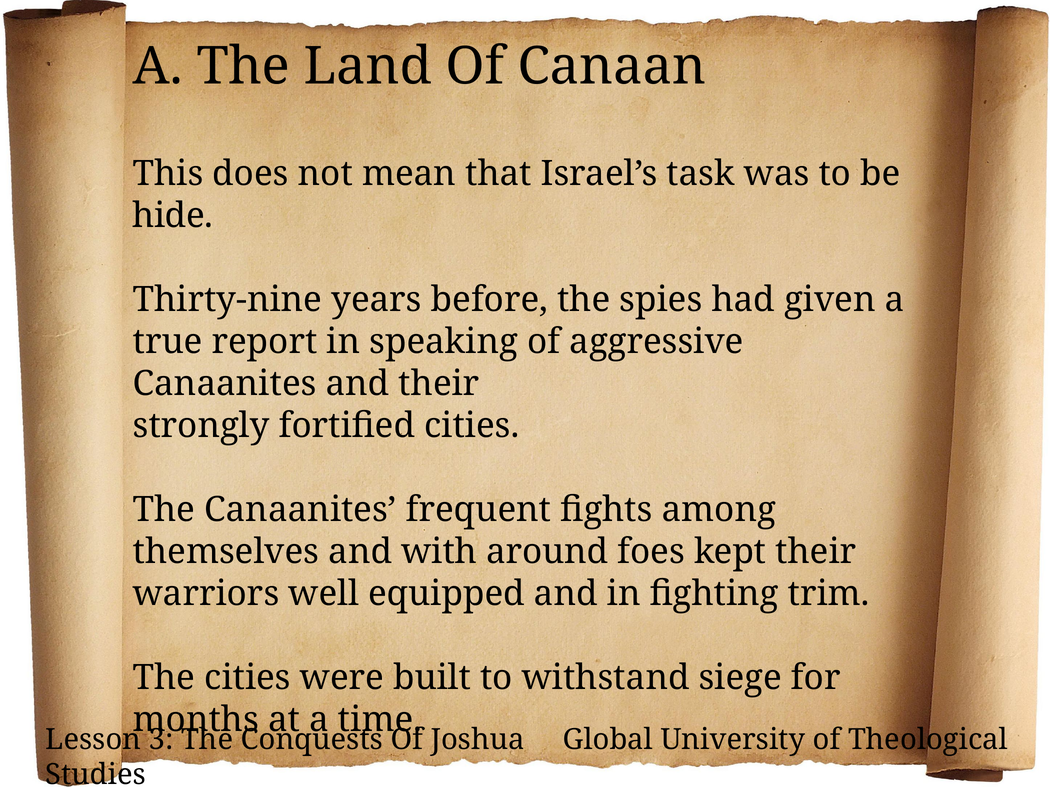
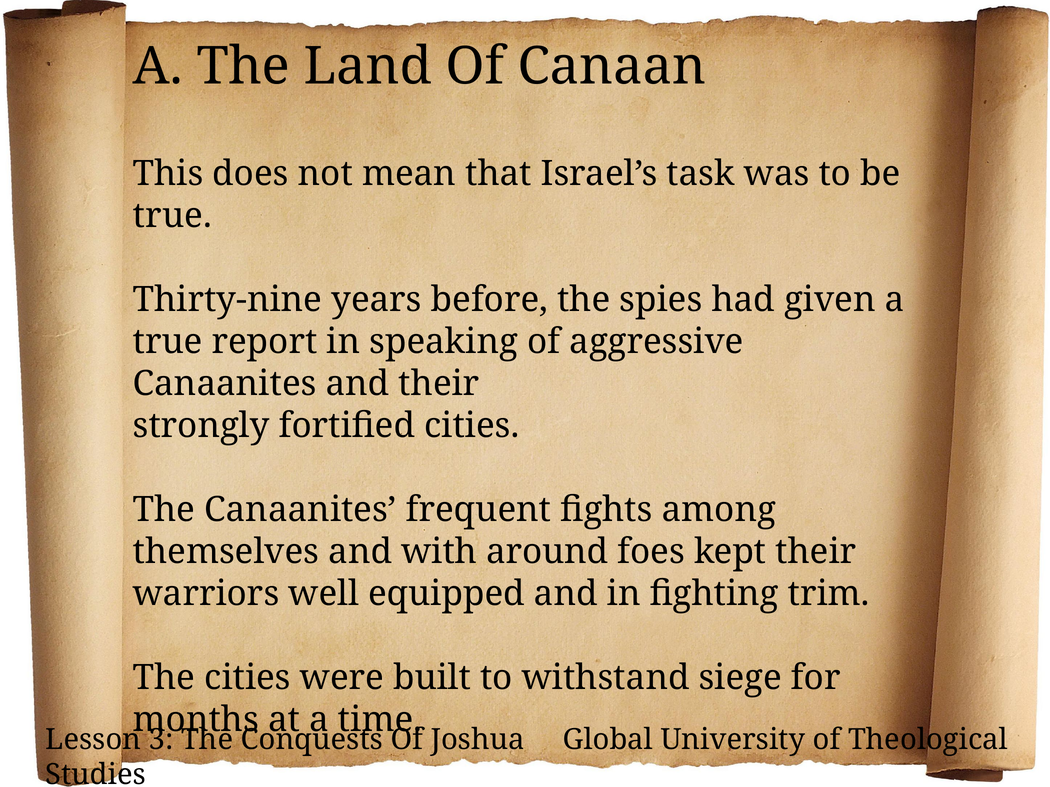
hide at (173, 216): hide -> true
